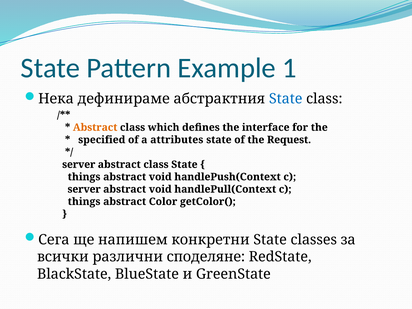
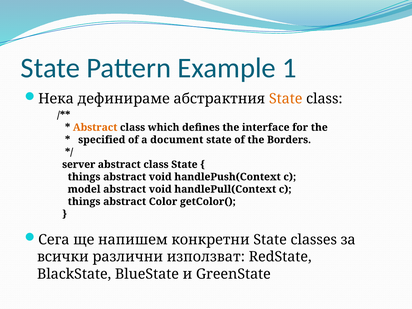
State at (286, 99) colour: blue -> orange
attributes: attributes -> document
Request: Request -> Borders
server at (84, 189): server -> model
споделяне: споделяне -> използват
